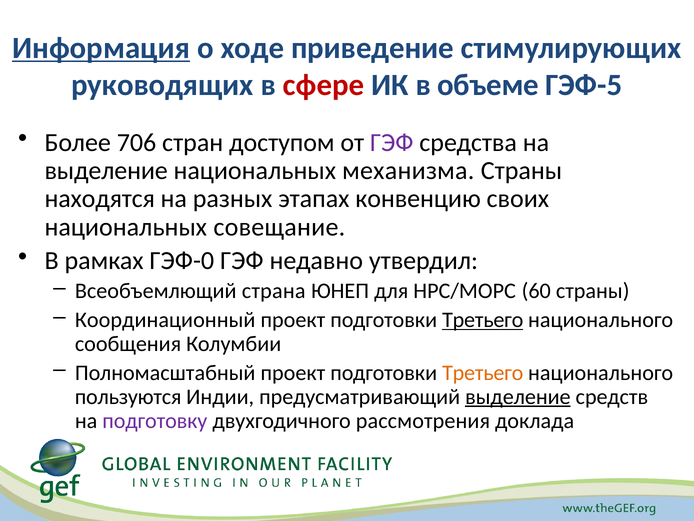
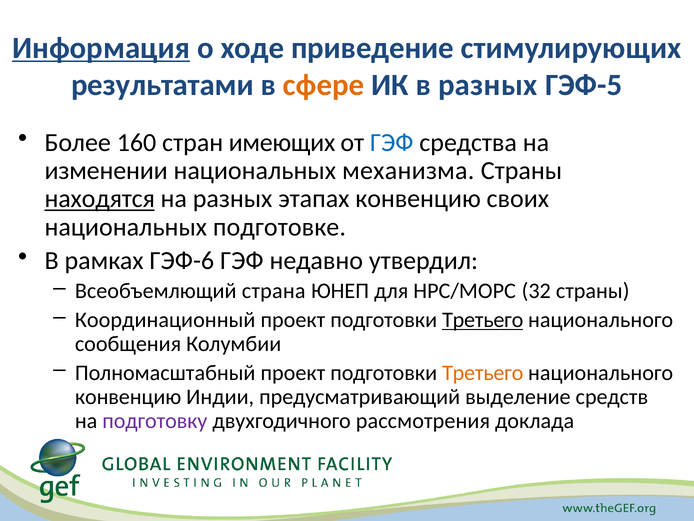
руководящих: руководящих -> результатами
сфере colour: red -> orange
в объеме: объеме -> разных
706: 706 -> 160
доступом: доступом -> имеющих
ГЭФ at (392, 142) colour: purple -> blue
выделение at (106, 171): выделение -> изменении
находятся underline: none -> present
совещание: совещание -> подготовке
ГЭФ-0: ГЭФ-0 -> ГЭФ-6
60: 60 -> 32
пользуются at (128, 396): пользуются -> конвенцию
выделение at (518, 396) underline: present -> none
